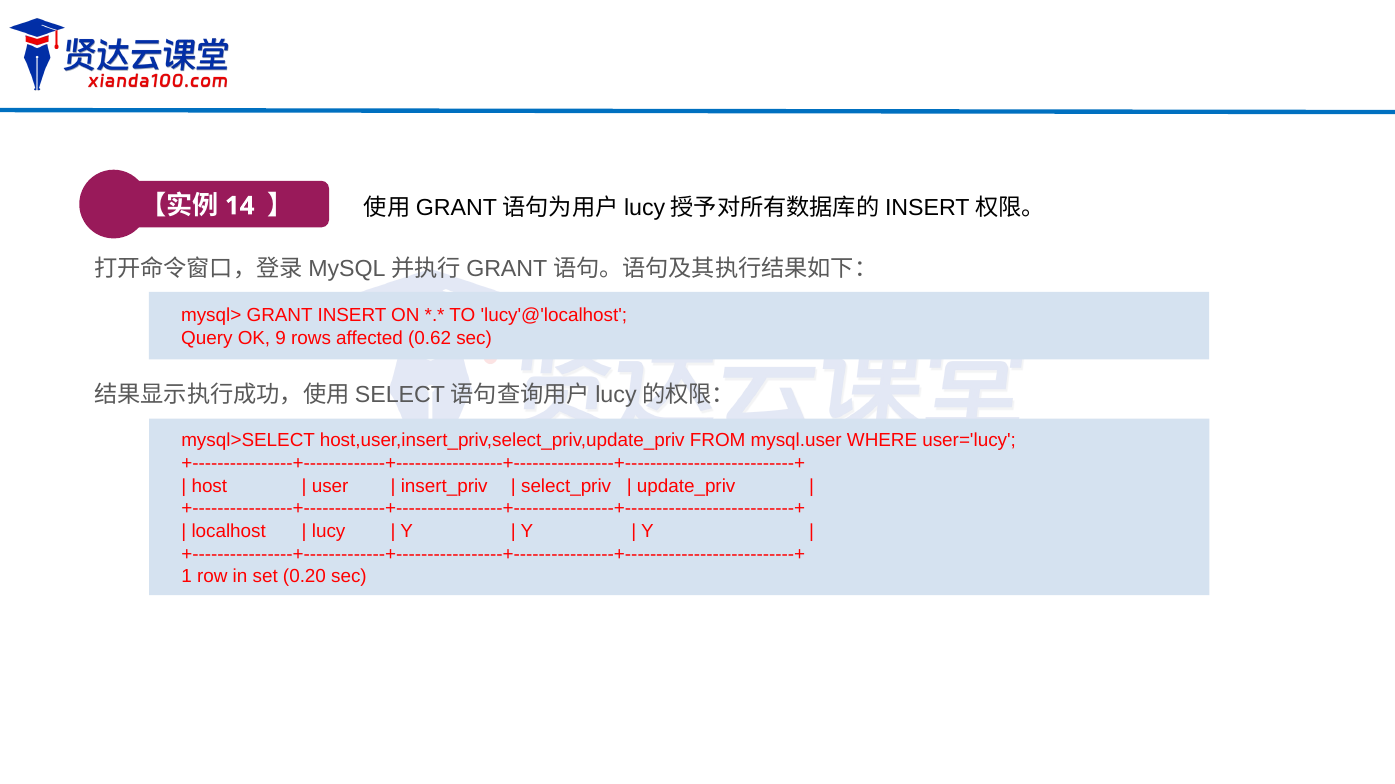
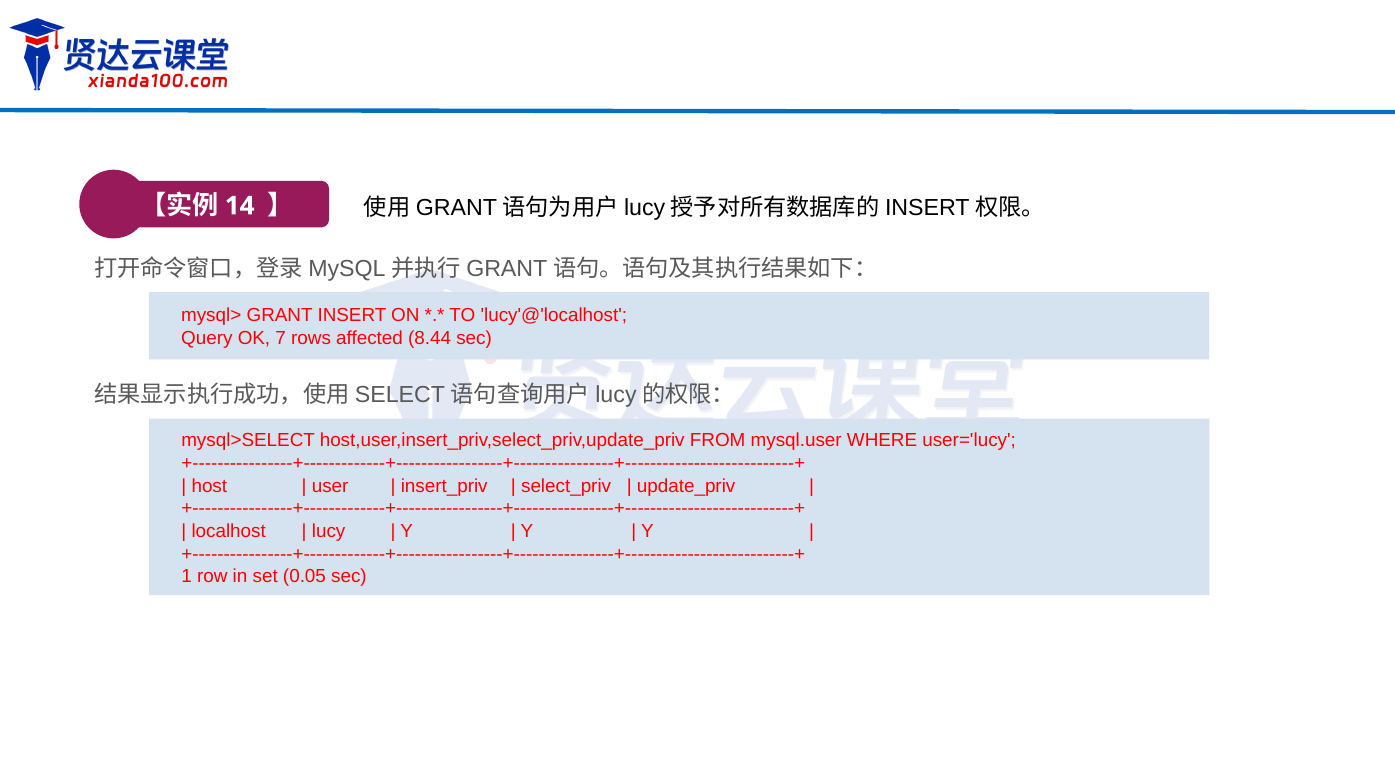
9: 9 -> 7
0.62: 0.62 -> 8.44
0.20: 0.20 -> 0.05
